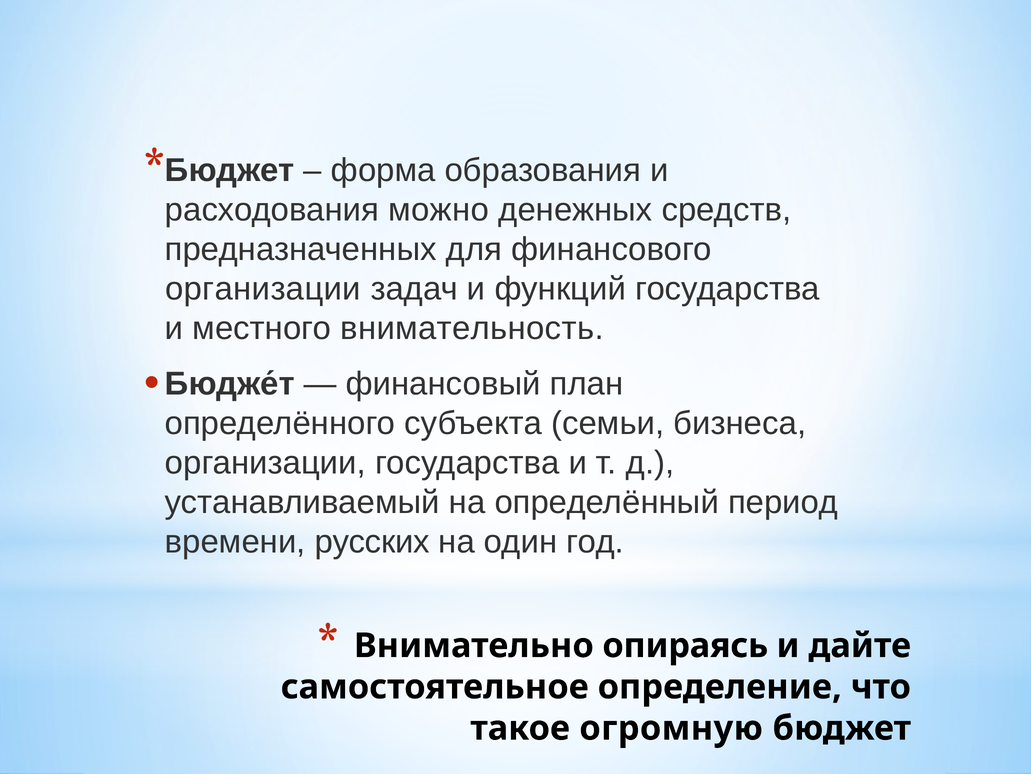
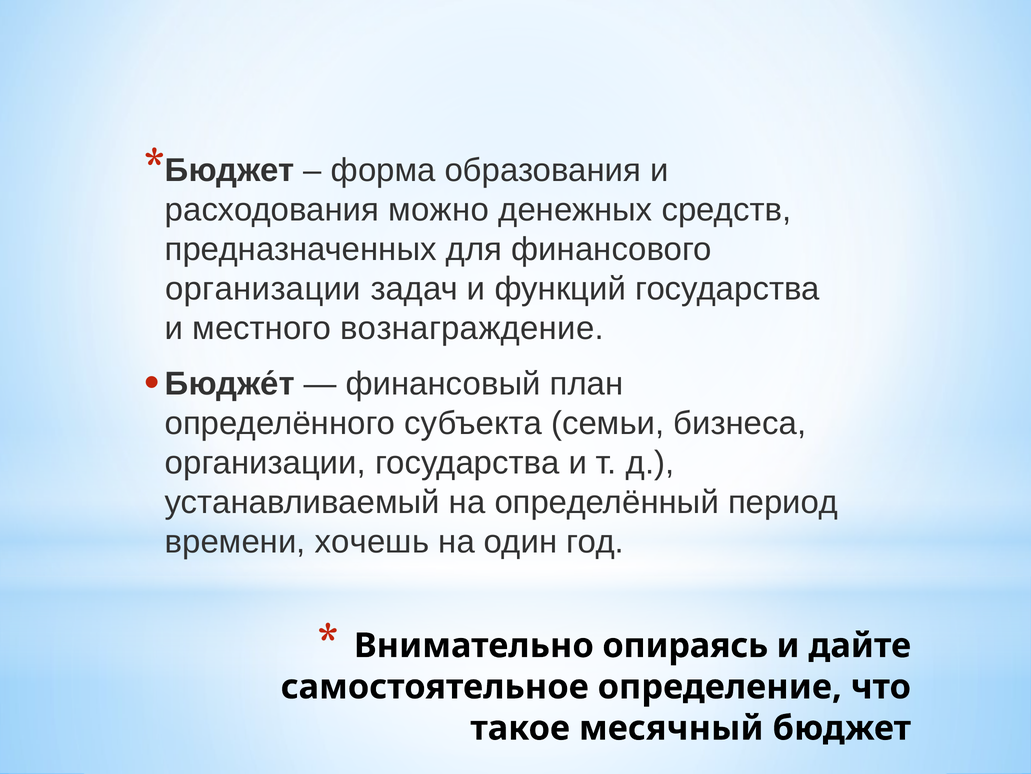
внимательность: внимательность -> вознаграждение
русских: русских -> хочешь
огромную: огромную -> месячный
